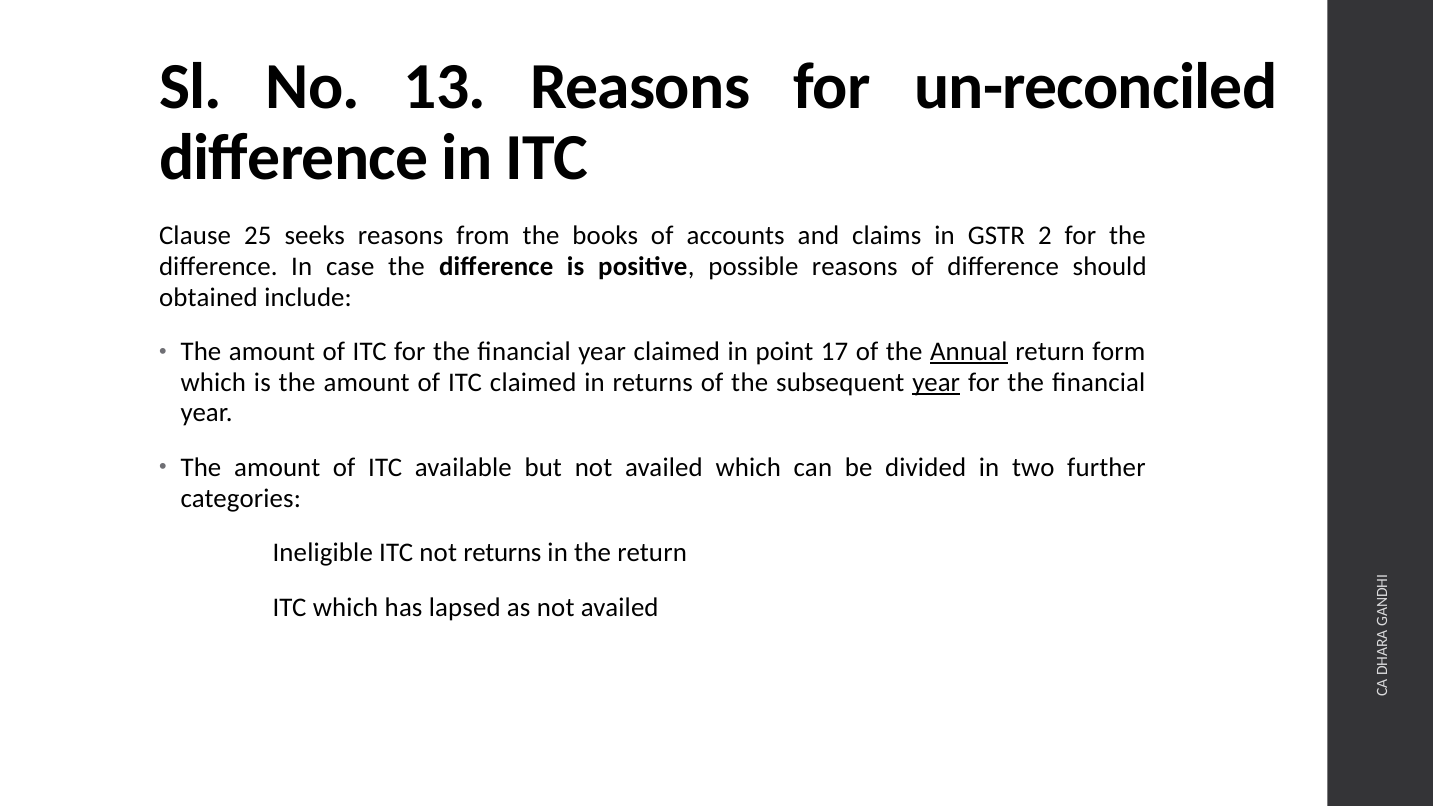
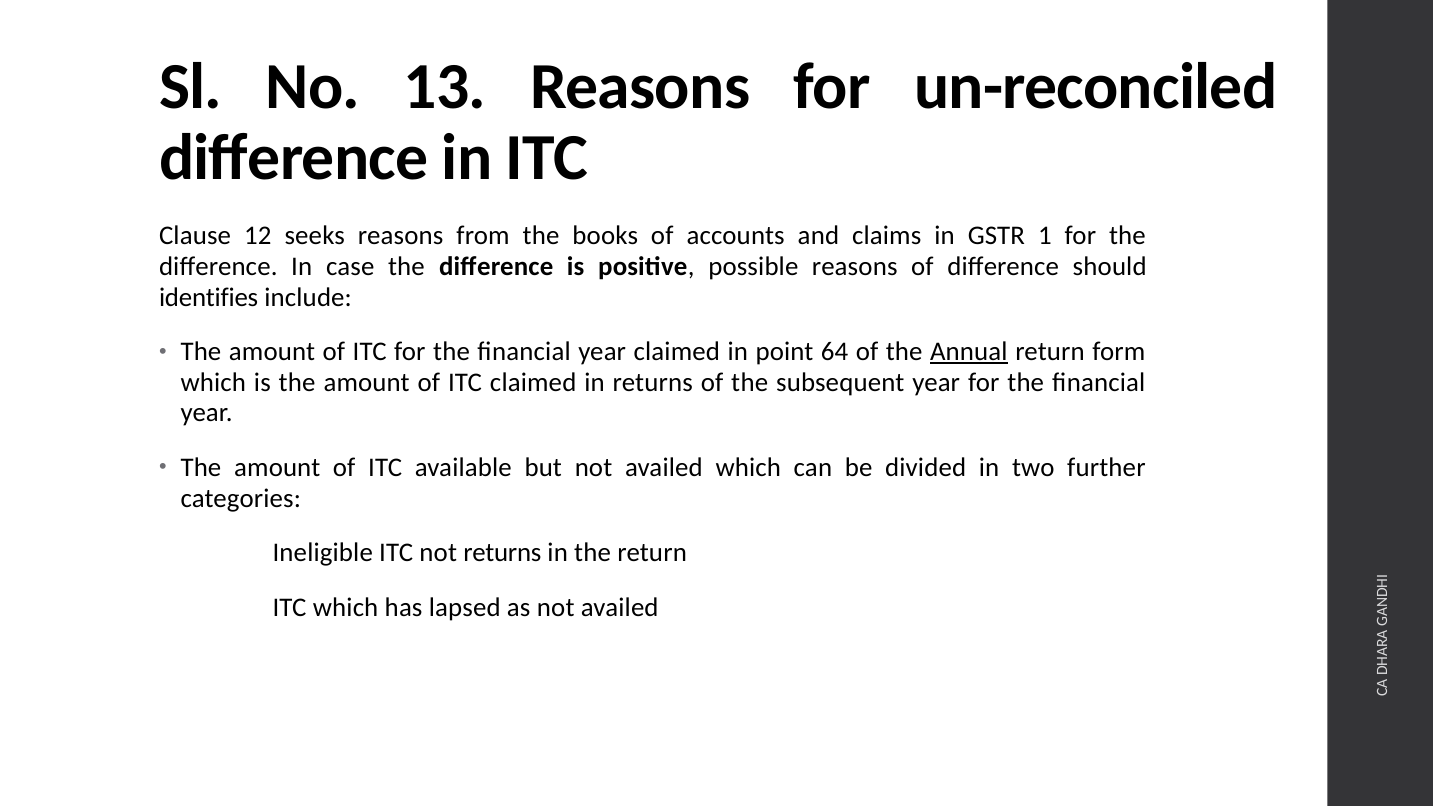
25: 25 -> 12
2: 2 -> 1
obtained: obtained -> identifies
17: 17 -> 64
year at (936, 382) underline: present -> none
